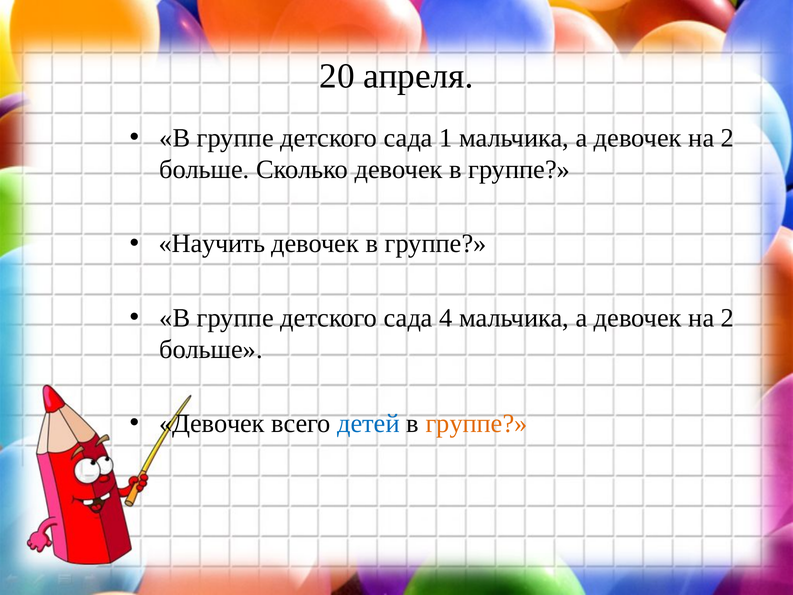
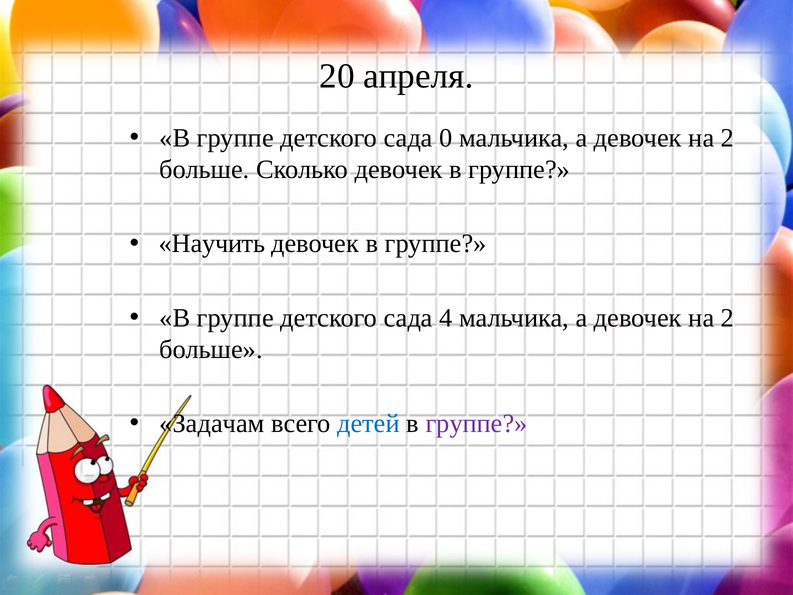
1: 1 -> 0
Девочек at (212, 423): Девочек -> Задачам
группе at (477, 423) colour: orange -> purple
